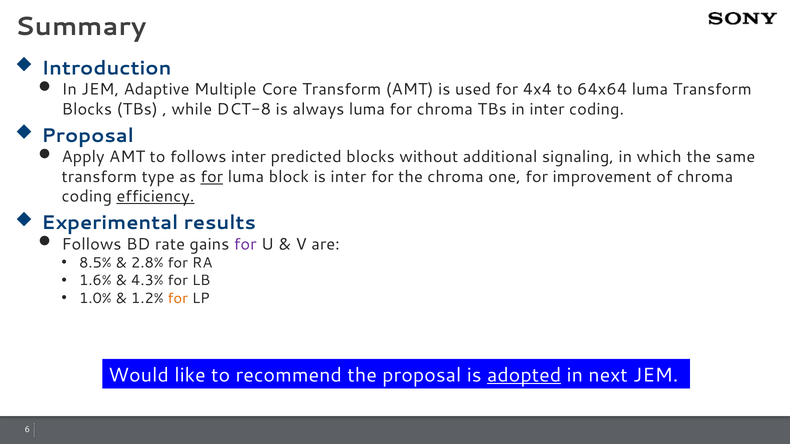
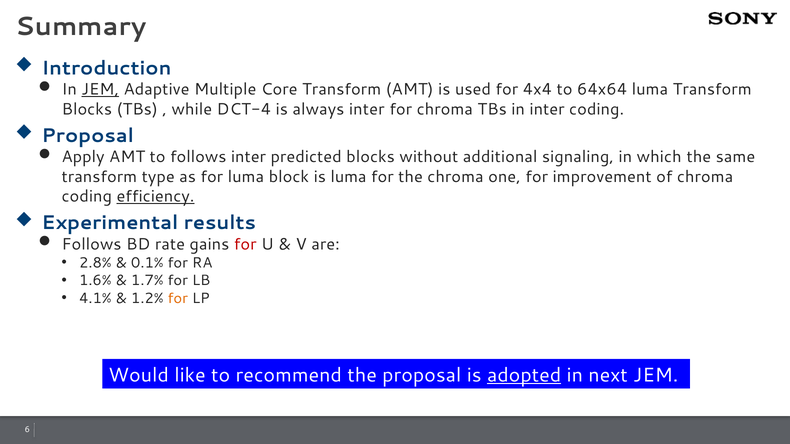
JEM at (100, 90) underline: none -> present
DCT-8: DCT-8 -> DCT-4
always luma: luma -> inter
for at (212, 177) underline: present -> none
is inter: inter -> luma
for at (245, 244) colour: purple -> red
8.5%: 8.5% -> 2.8%
2.8%: 2.8% -> 0.1%
4.3%: 4.3% -> 1.7%
1.0%: 1.0% -> 4.1%
